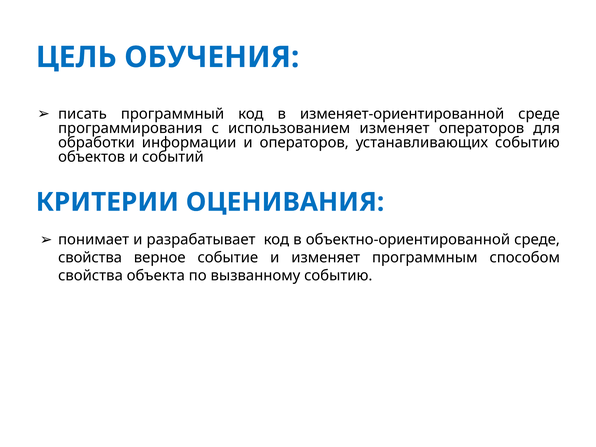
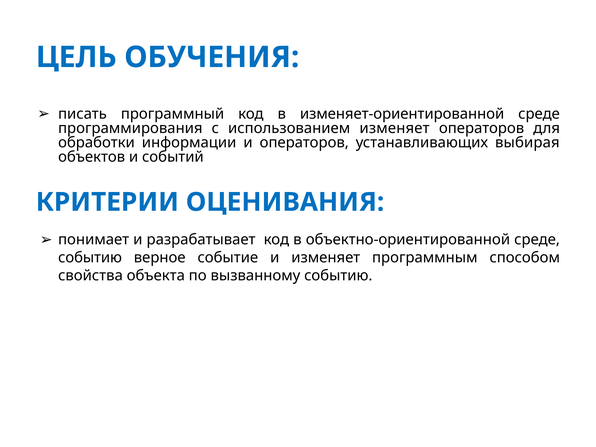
устанавливающих событию: событию -> выбирая
свойства at (90, 258): свойства -> событию
